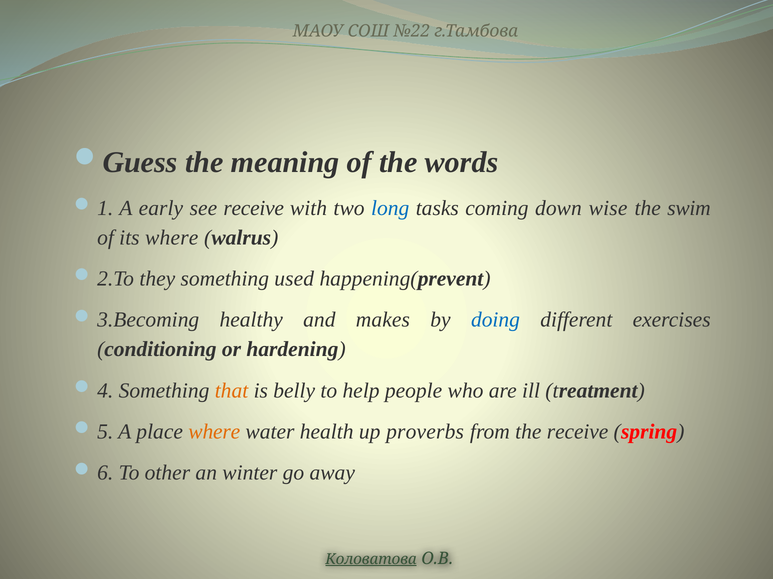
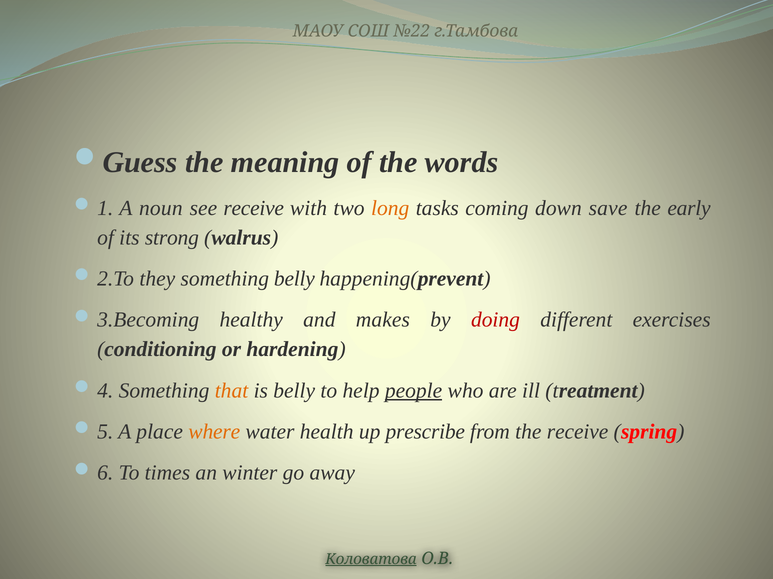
early: early -> noun
long colour: blue -> orange
wise: wise -> save
swim: swim -> early
its where: where -> strong
something used: used -> belly
doing colour: blue -> red
people underline: none -> present
proverbs: proverbs -> prescribe
other: other -> times
